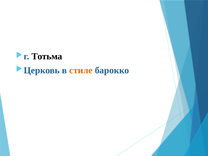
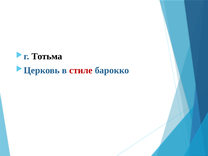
стиле colour: orange -> red
